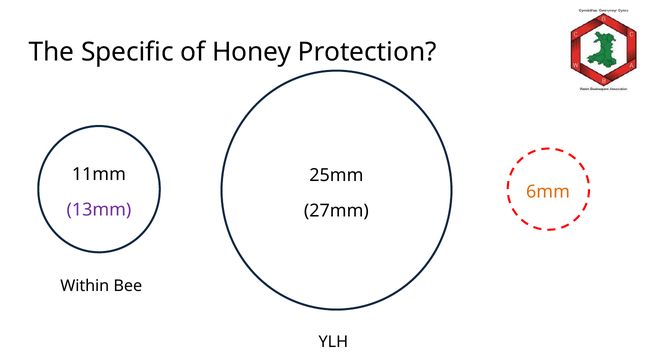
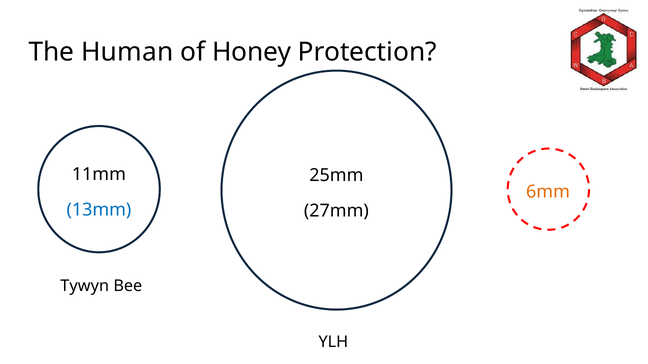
Specific: Specific -> Human
13mm colour: purple -> blue
Within: Within -> Tywyn
